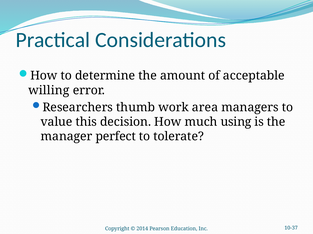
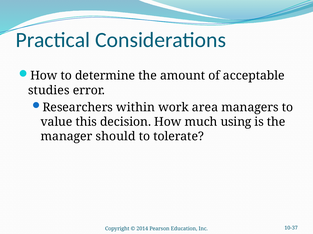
willing: willing -> studies
thumb: thumb -> within
perfect: perfect -> should
